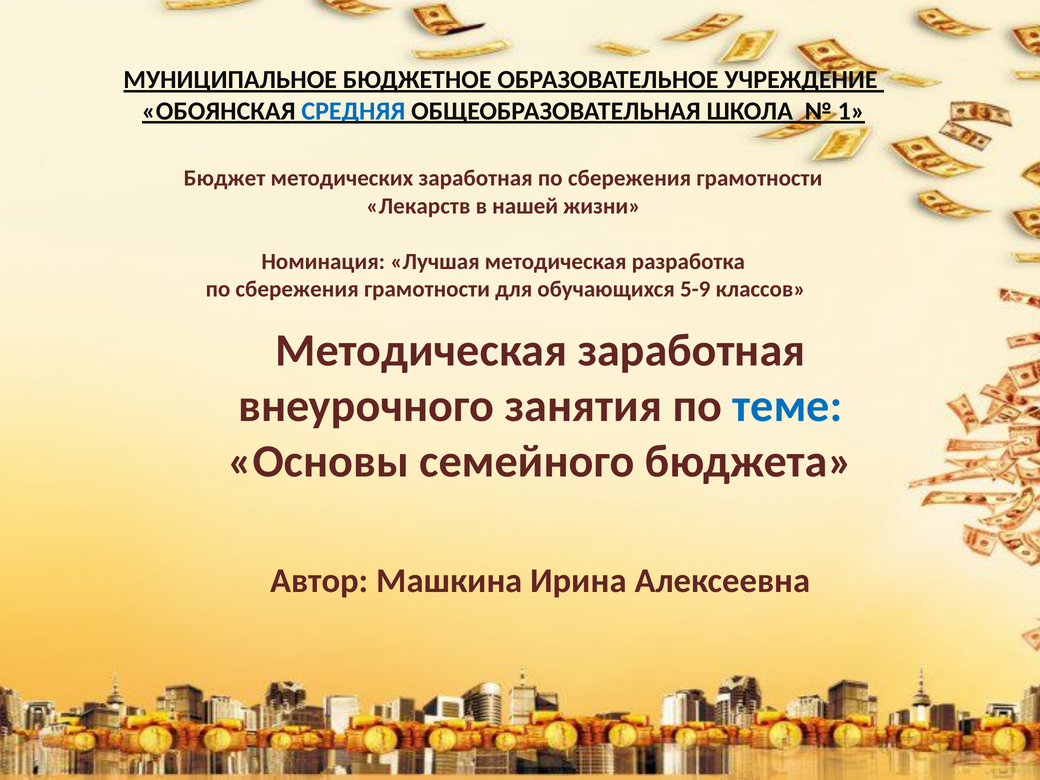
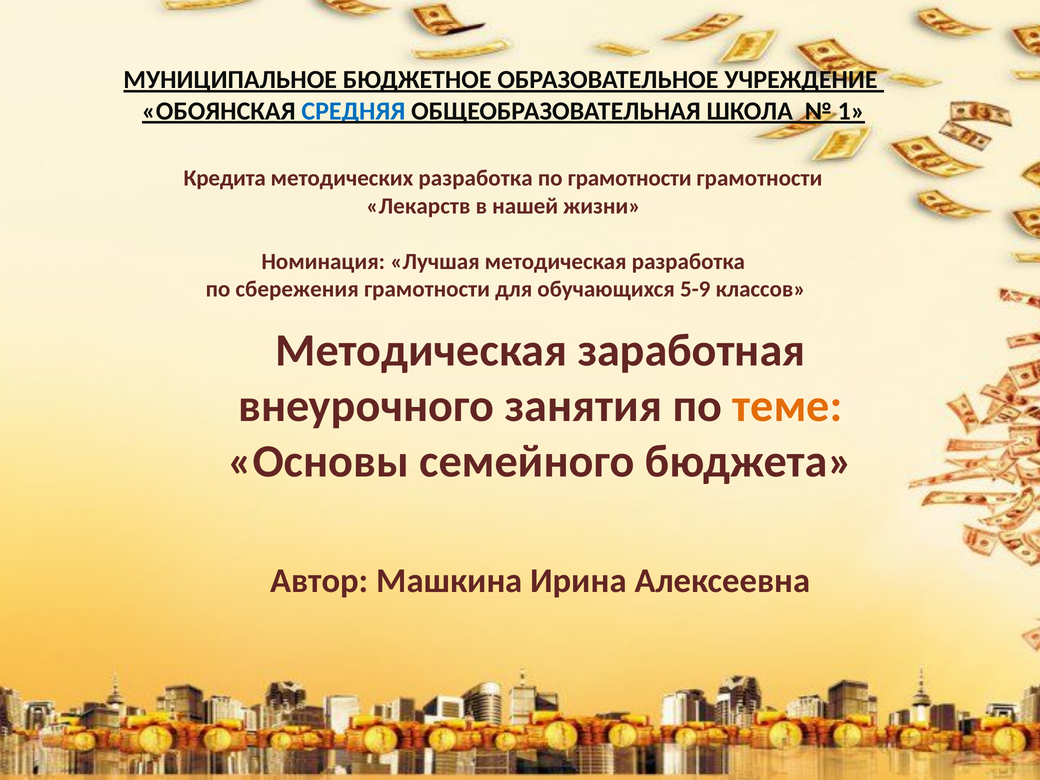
Бюджет: Бюджет -> Кредита
методических заработная: заработная -> разработка
сбережения at (630, 178): сбережения -> грамотности
теме colour: blue -> orange
